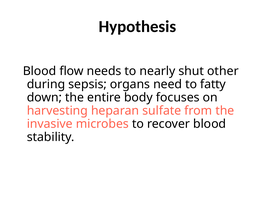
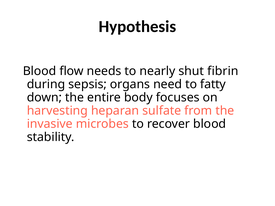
other: other -> fibrin
